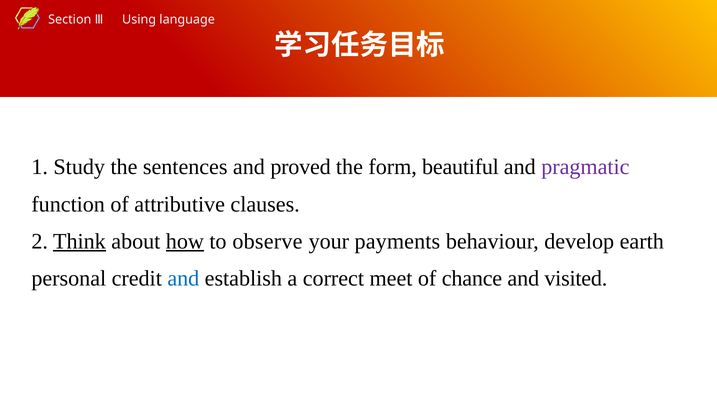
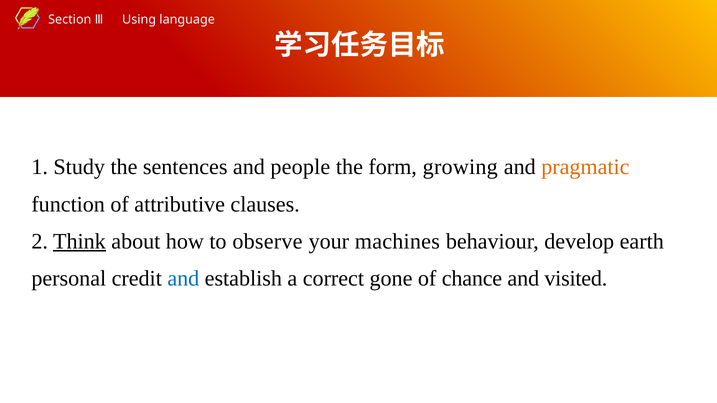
proved: proved -> people
beautiful: beautiful -> growing
pragmatic colour: purple -> orange
how underline: present -> none
payments: payments -> machines
meet: meet -> gone
